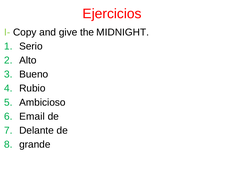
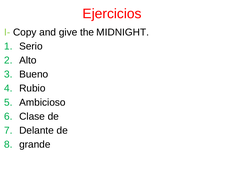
Email: Email -> Clase
